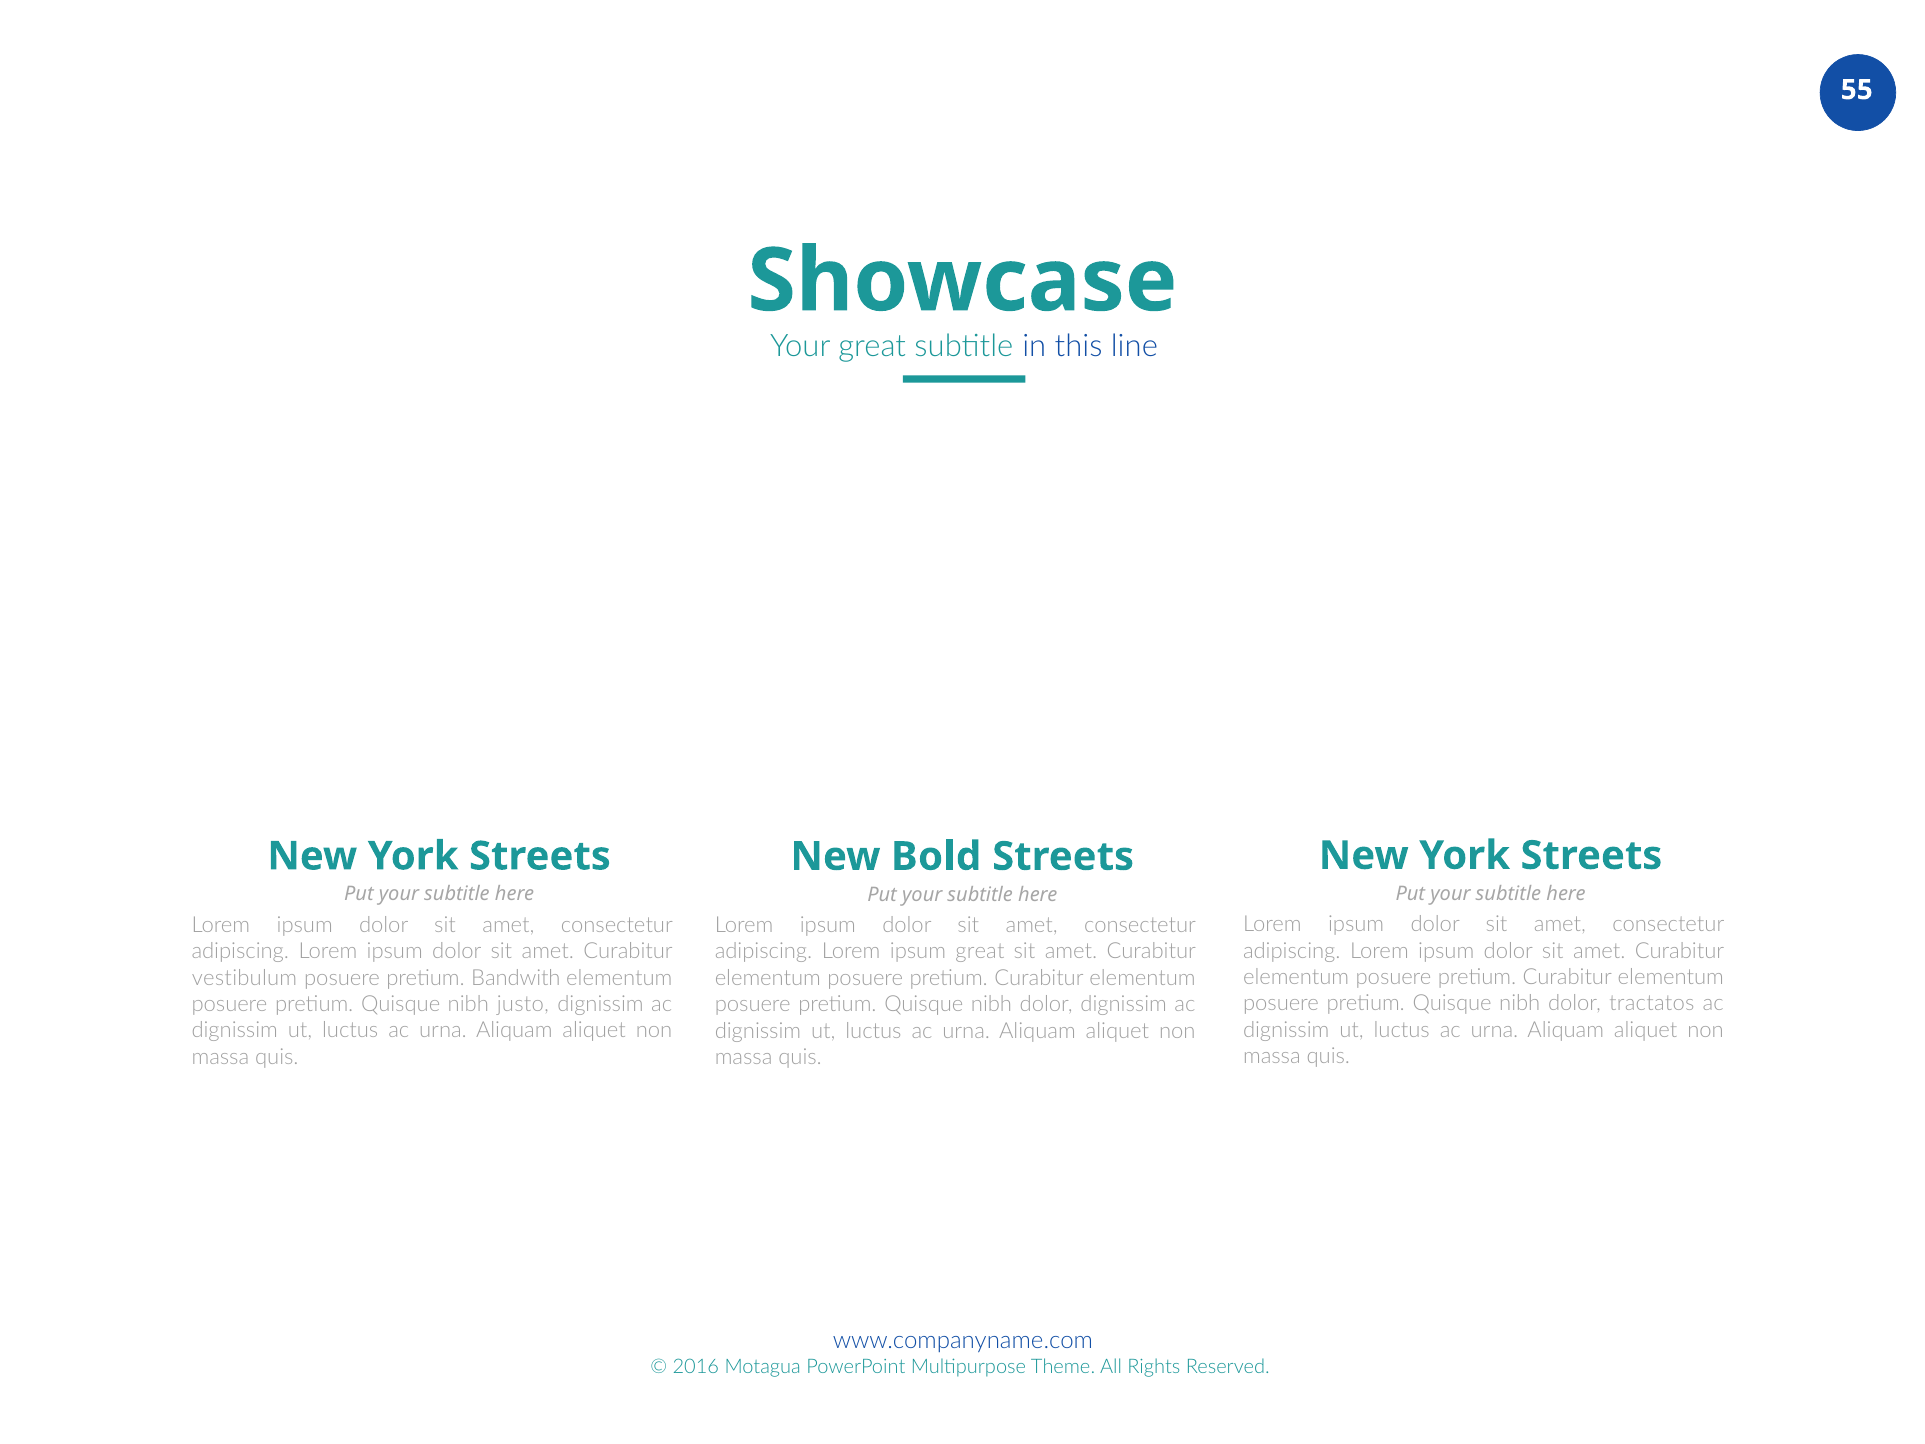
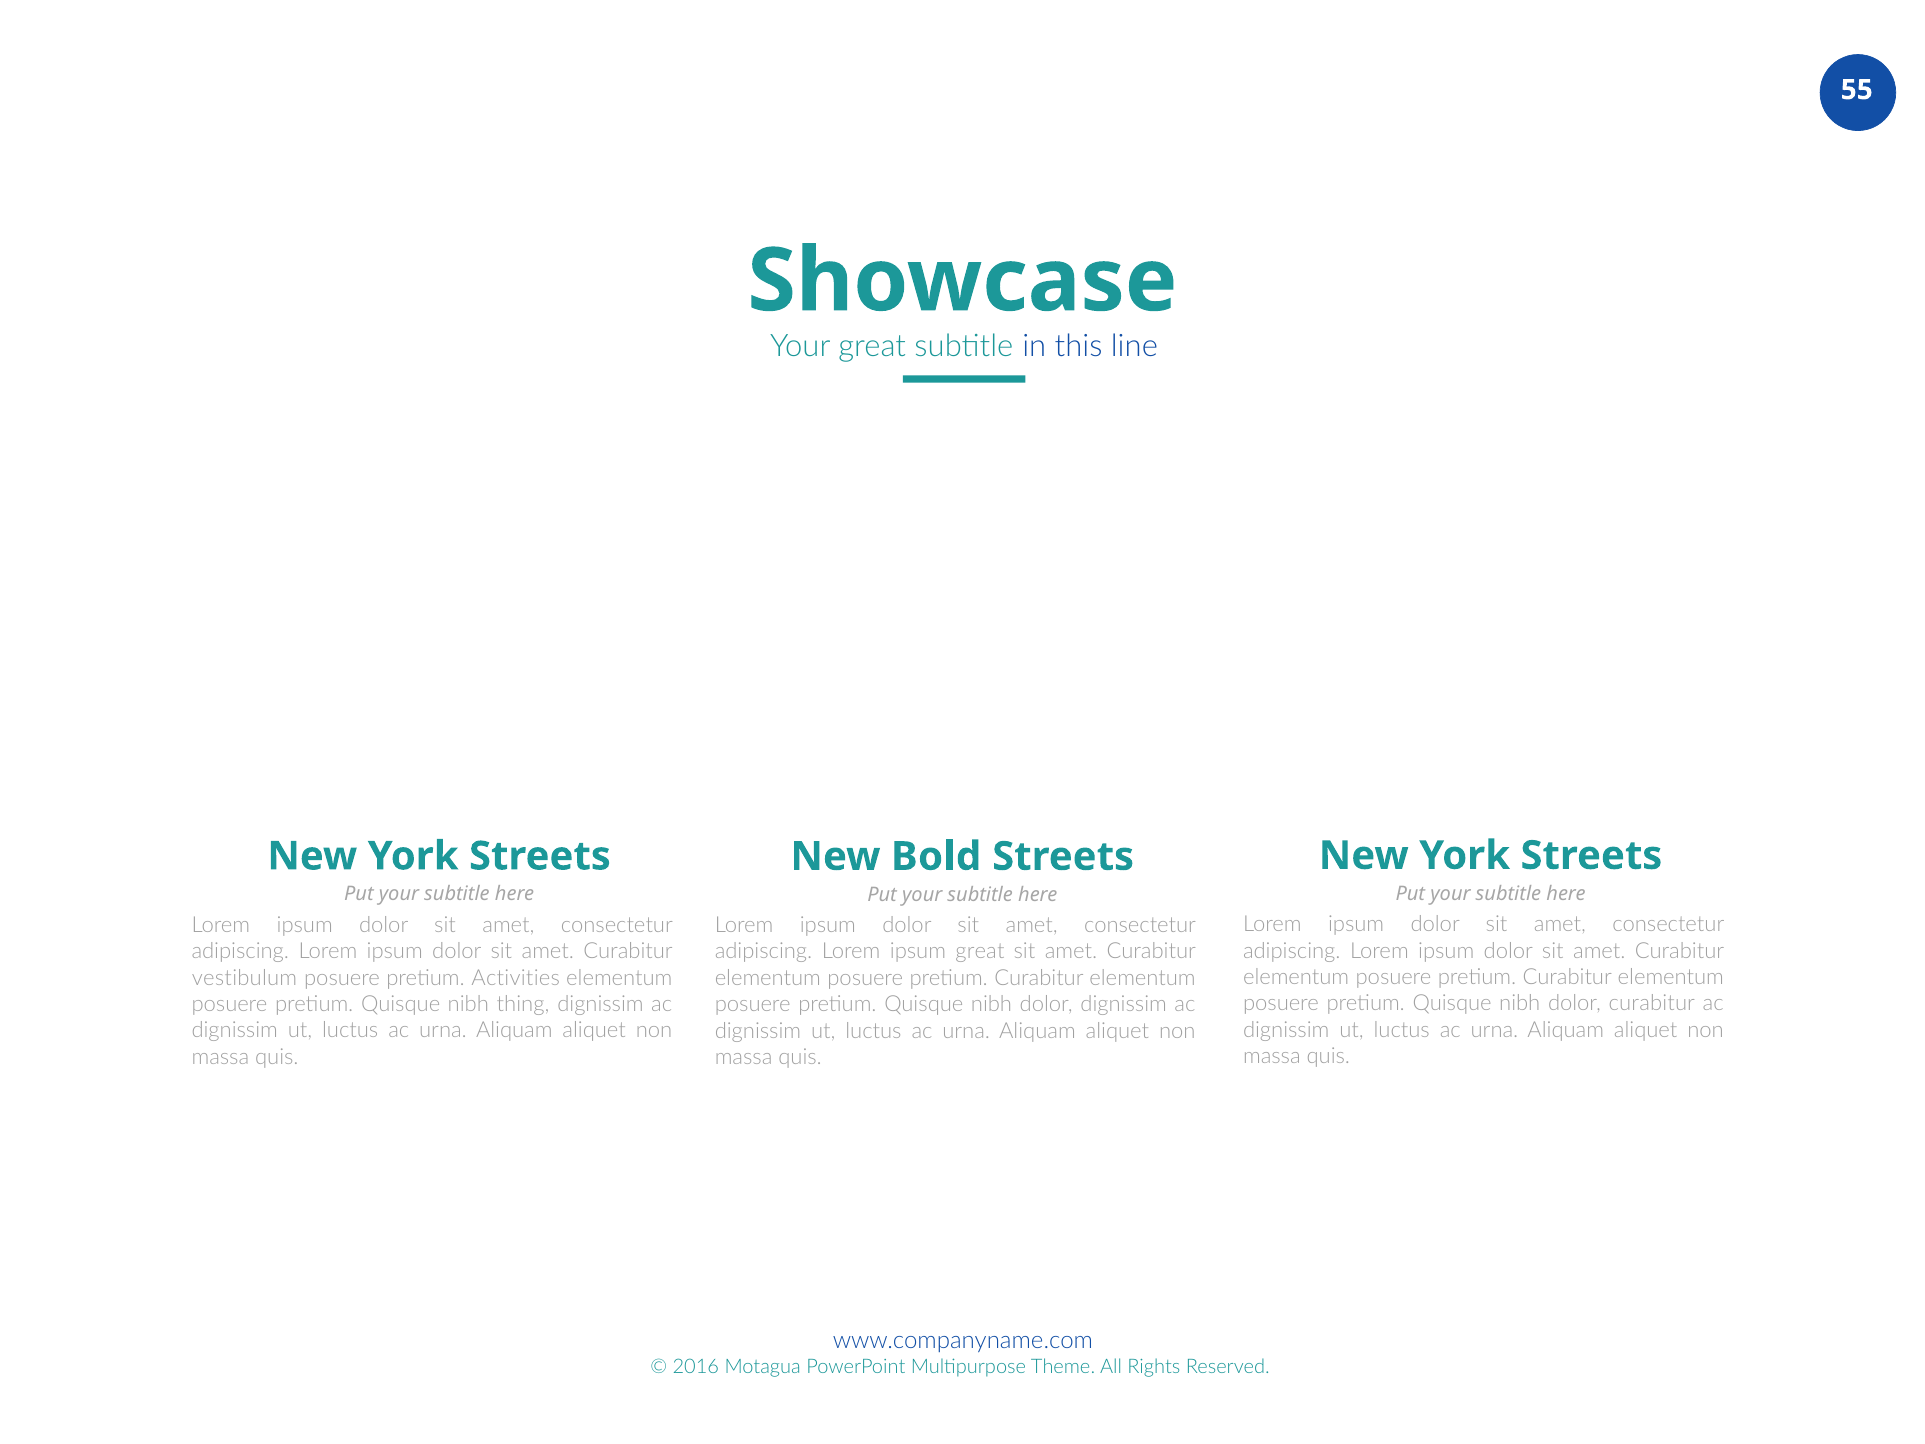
Bandwith: Bandwith -> Activities
dolor tractatos: tractatos -> curabitur
justo: justo -> thing
